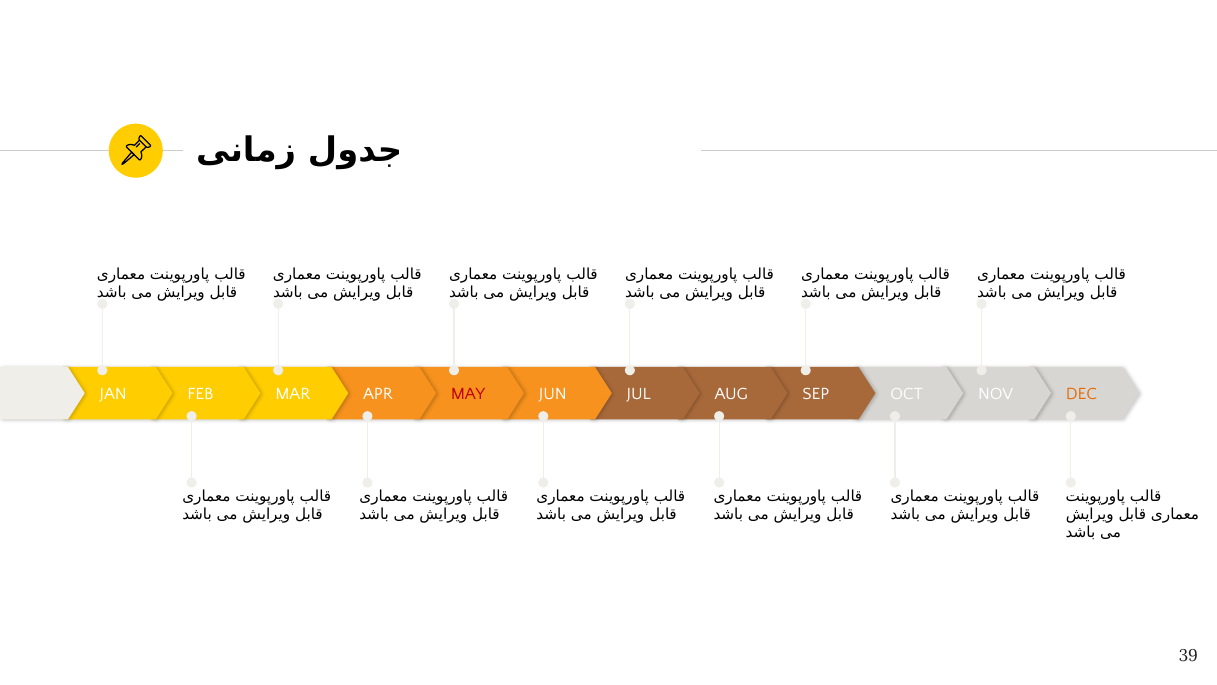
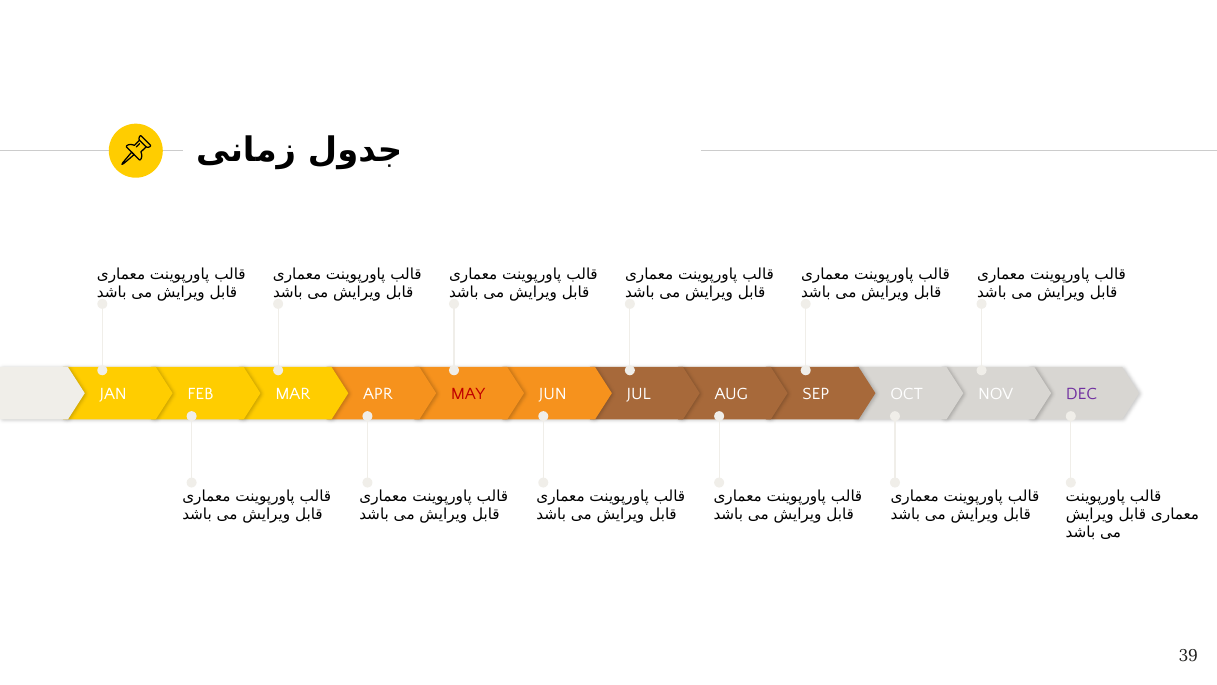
DEC colour: orange -> purple
